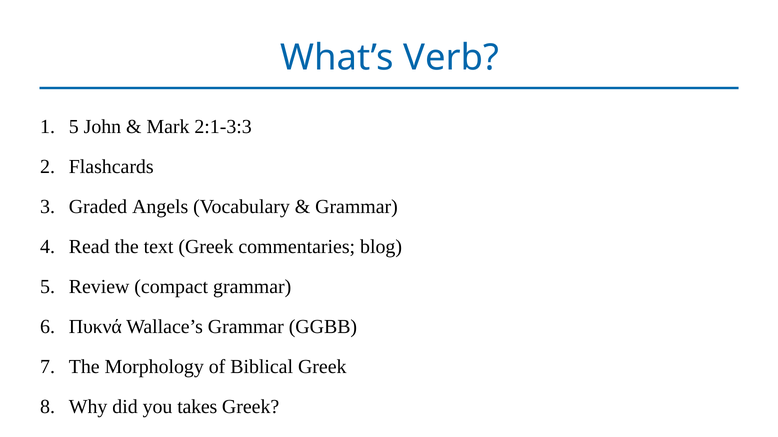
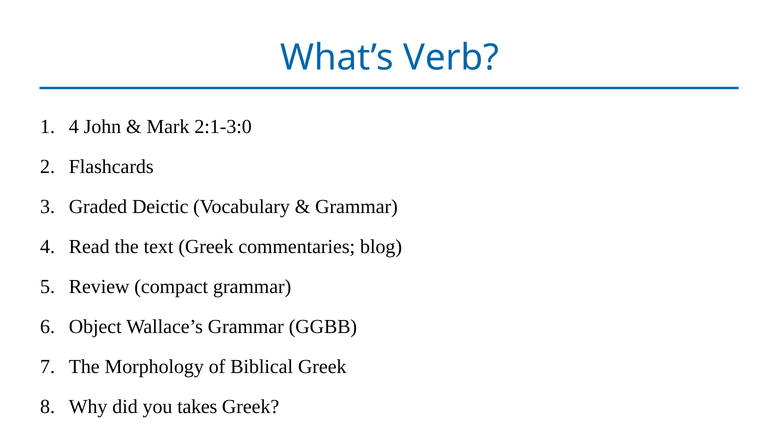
5 at (74, 127): 5 -> 4
2:1-3:3: 2:1-3:3 -> 2:1-3:0
Angels: Angels -> Deictic
Πυκνά: Πυκνά -> Object
